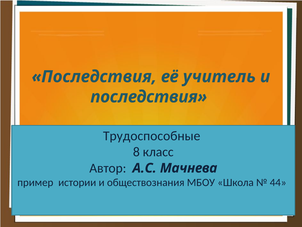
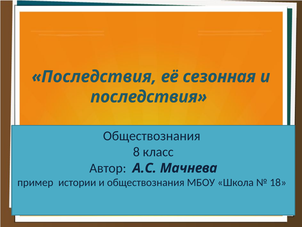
учитель: учитель -> сезонная
Трудоспособные at (152, 136): Трудоспособные -> Обществознания
44: 44 -> 18
